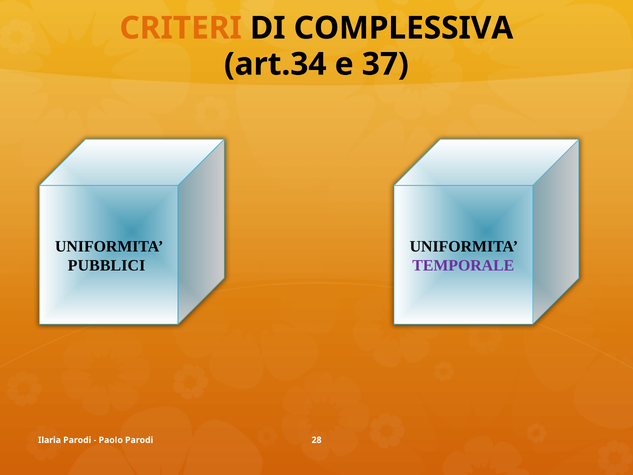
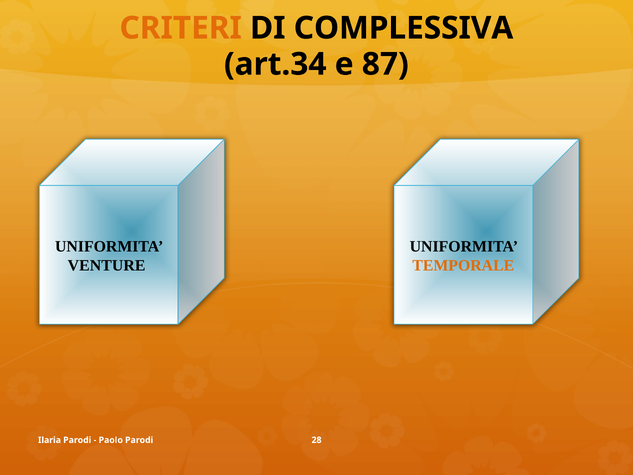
37: 37 -> 87
PUBBLICI: PUBBLICI -> VENTURE
TEMPORALE colour: purple -> orange
